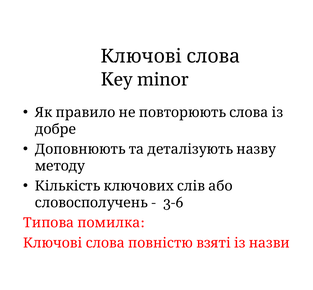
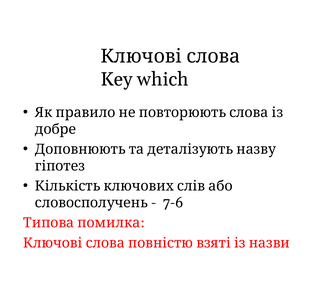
minor: minor -> which
методу: методу -> гіпотез
3-6: 3-6 -> 7-6
